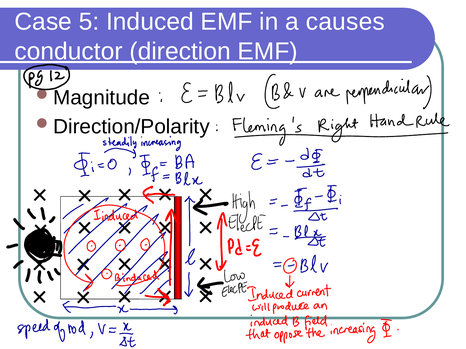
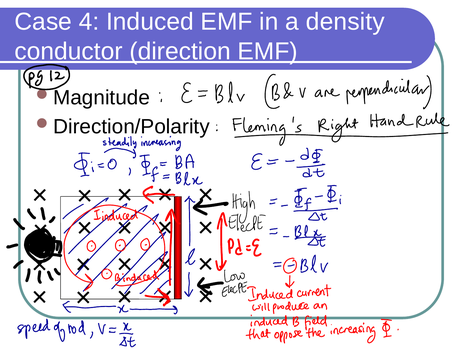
5: 5 -> 4
causes: causes -> density
